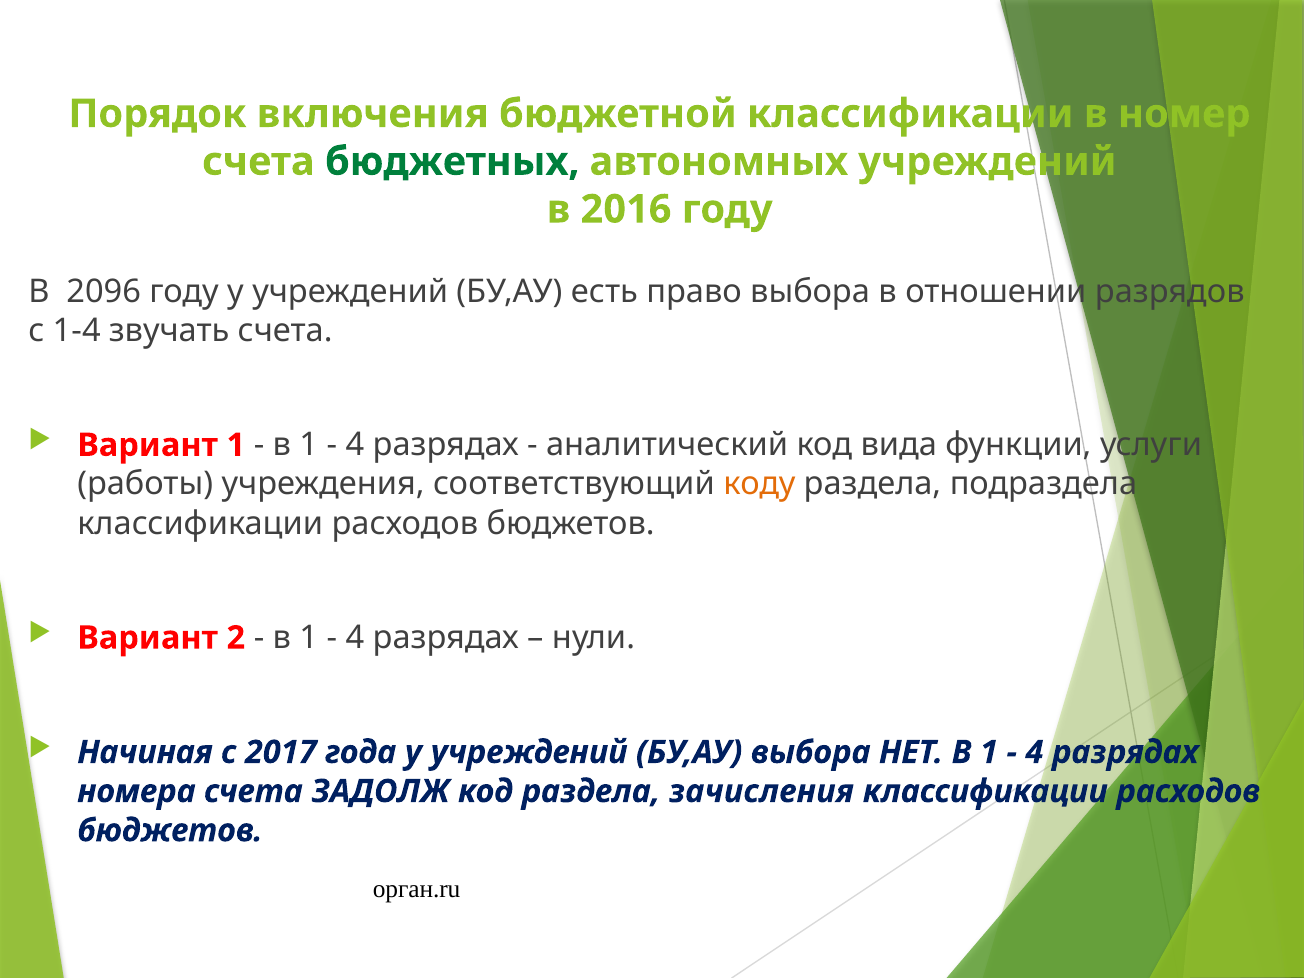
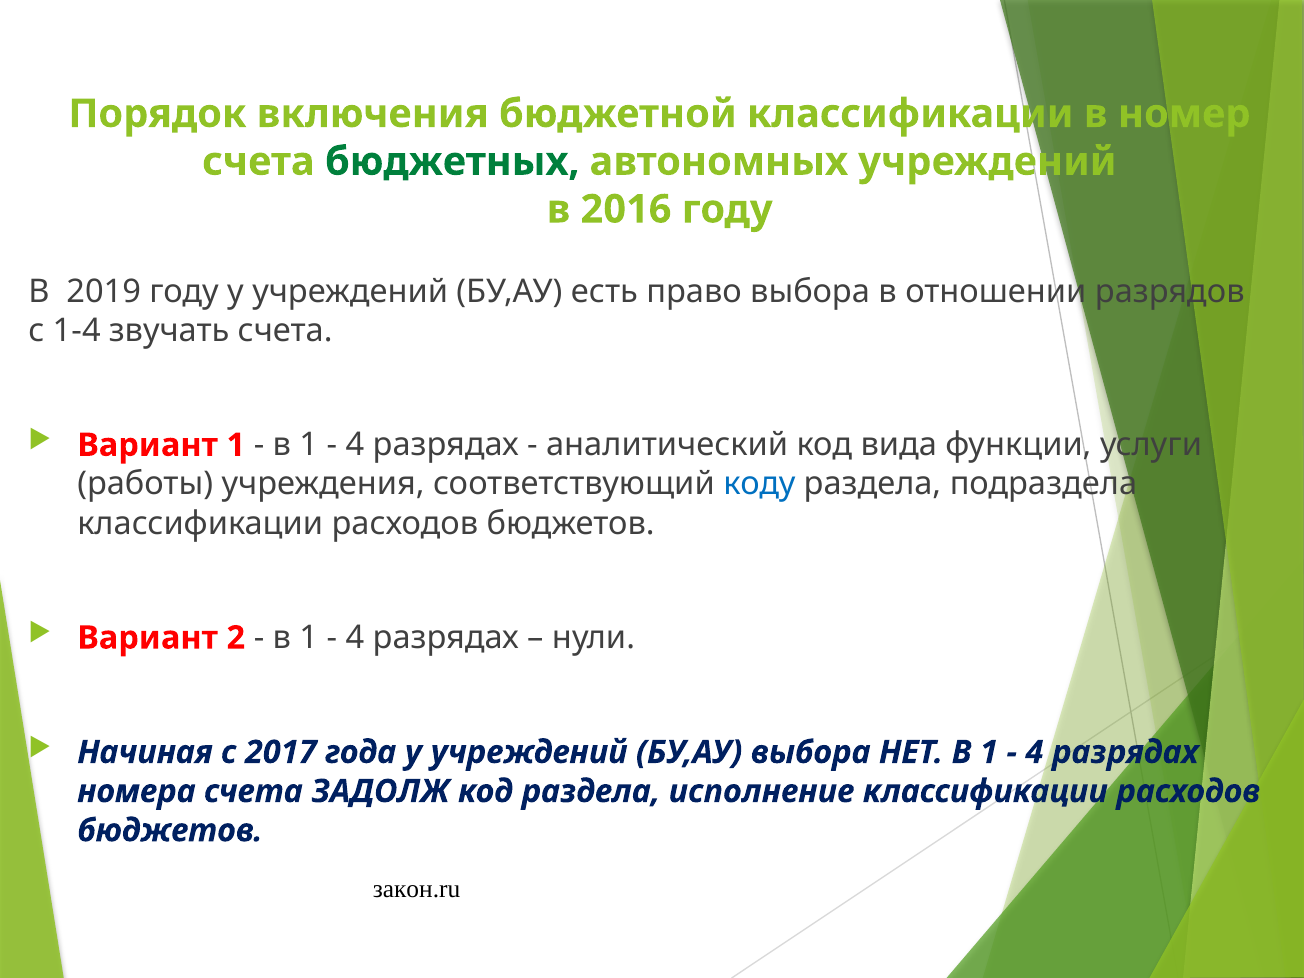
2096: 2096 -> 2019
коду colour: orange -> blue
зачисления: зачисления -> исполнение
орган.ru: орган.ru -> закон.ru
